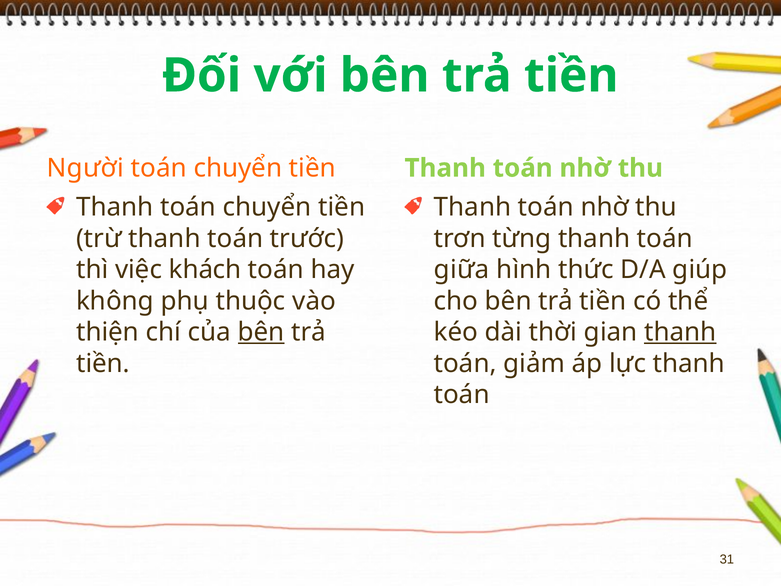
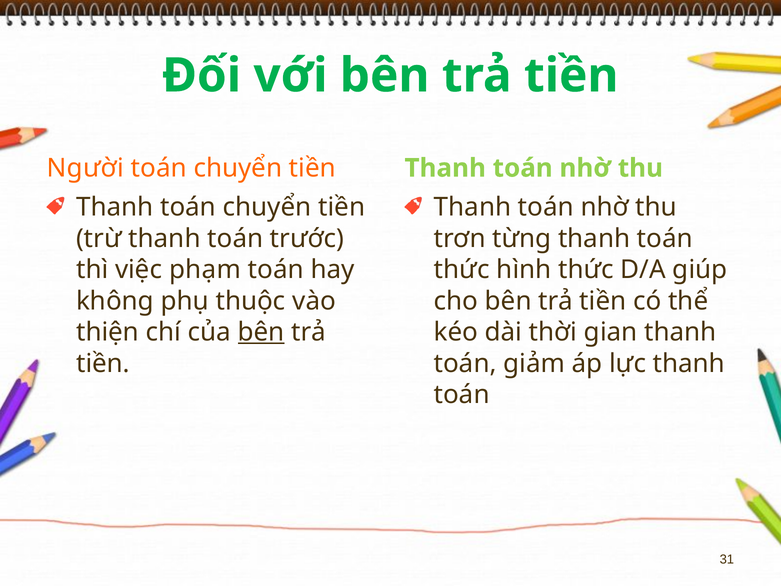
khách: khách -> phạm
giữa at (462, 270): giữa -> thức
thanh at (680, 332) underline: present -> none
